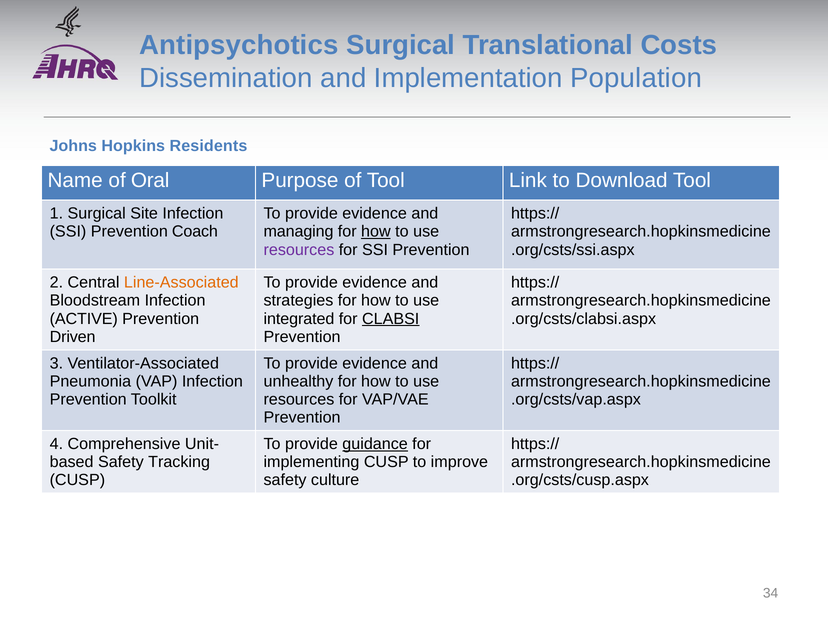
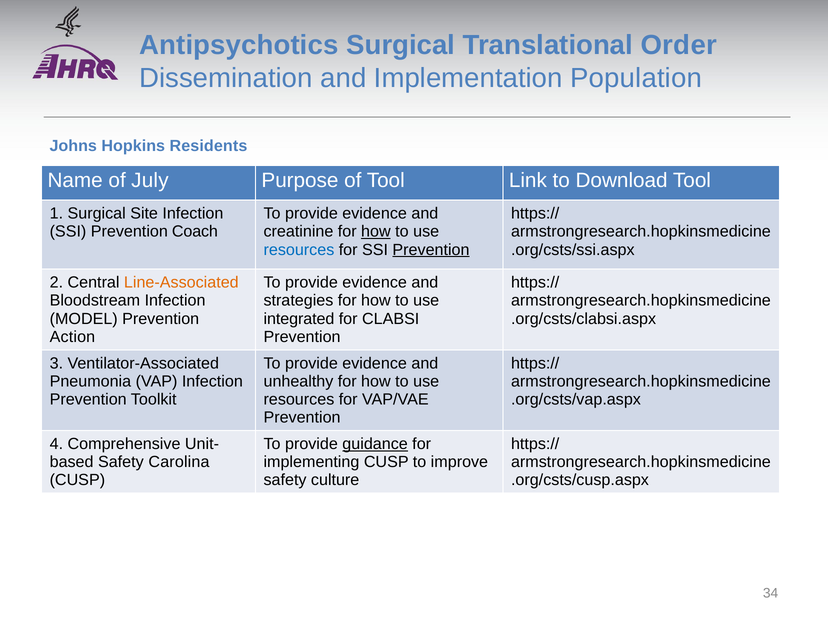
Costs: Costs -> Order
Oral: Oral -> July
managing: managing -> creatinine
resources at (299, 250) colour: purple -> blue
Prevention at (431, 250) underline: none -> present
ACTIVE: ACTIVE -> MODEL
CLABSI underline: present -> none
Driven: Driven -> Action
Tracking: Tracking -> Carolina
